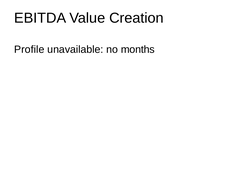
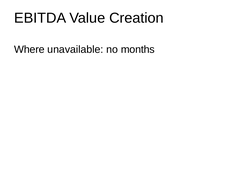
Profile: Profile -> Where
